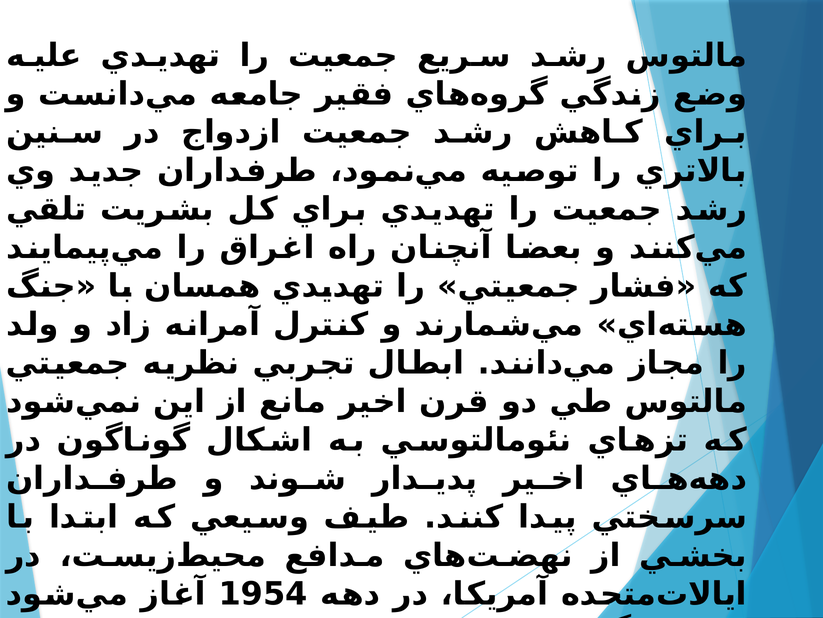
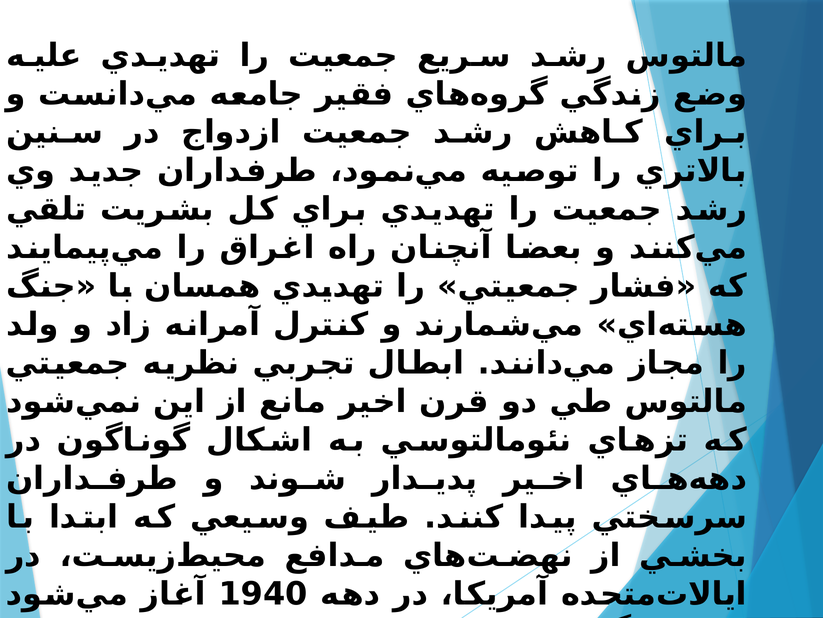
1954: 1954 -> 1940
